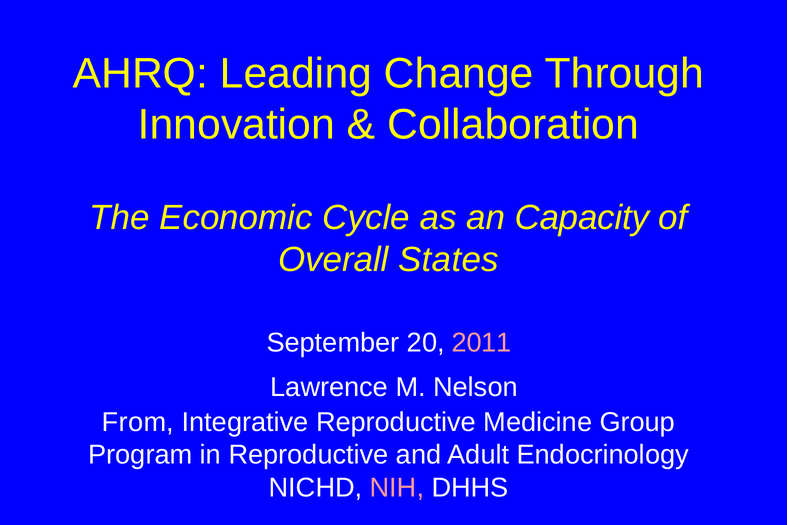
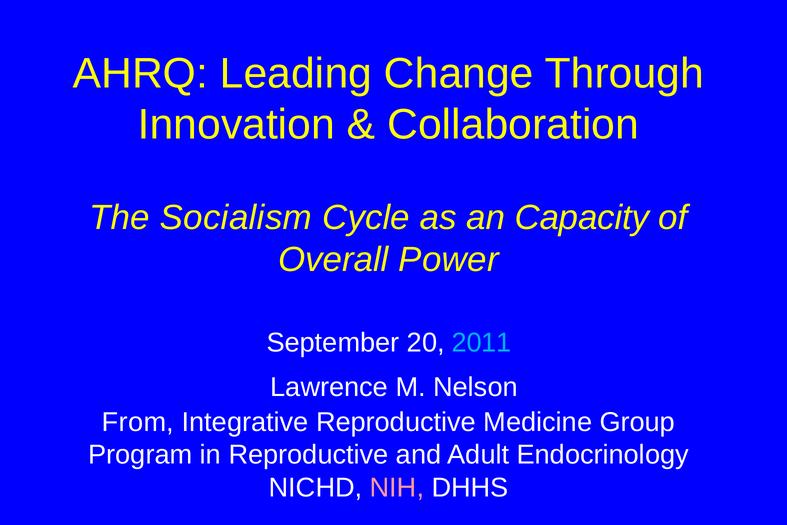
Economic: Economic -> Socialism
States: States -> Power
2011 colour: pink -> light blue
